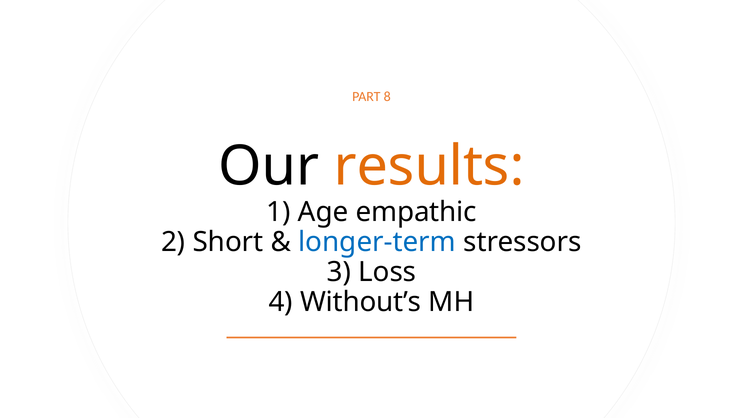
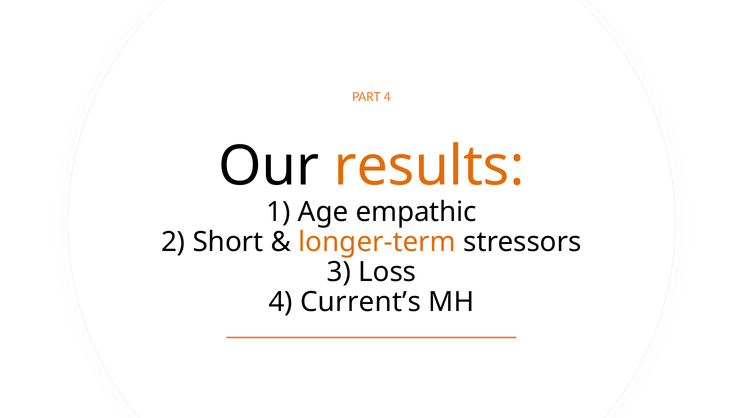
PART 8: 8 -> 4
longer-term colour: blue -> orange
Without’s: Without’s -> Current’s
